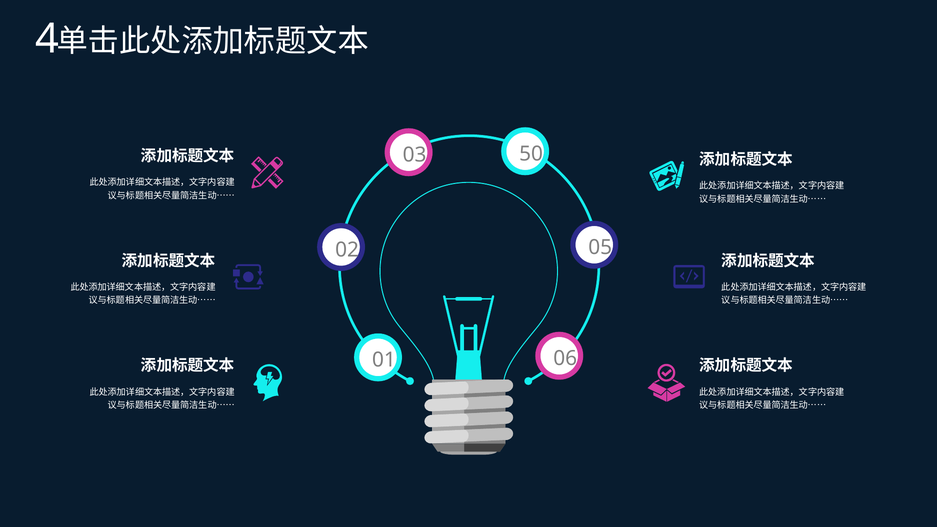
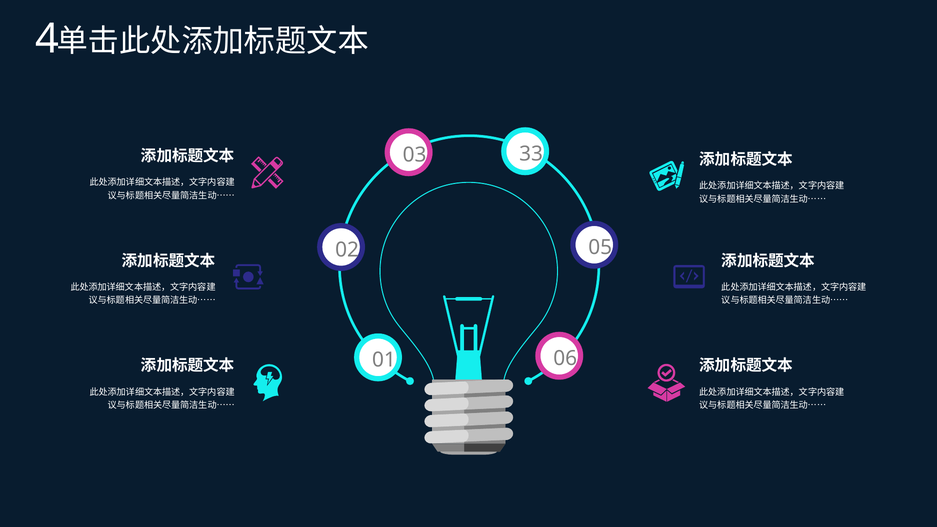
50: 50 -> 33
